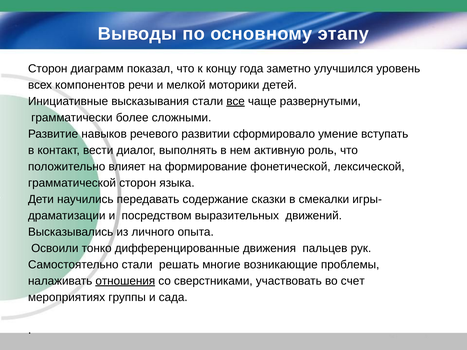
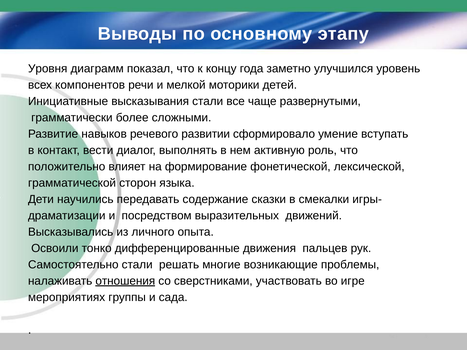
Сторон at (48, 69): Сторон -> Уровня
все underline: present -> none
счет: счет -> игре
